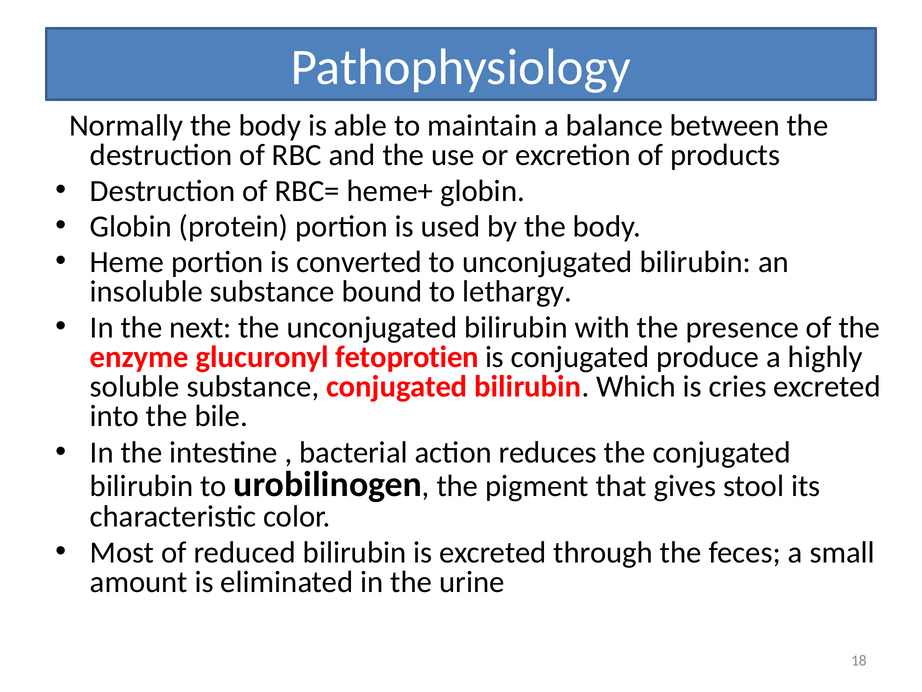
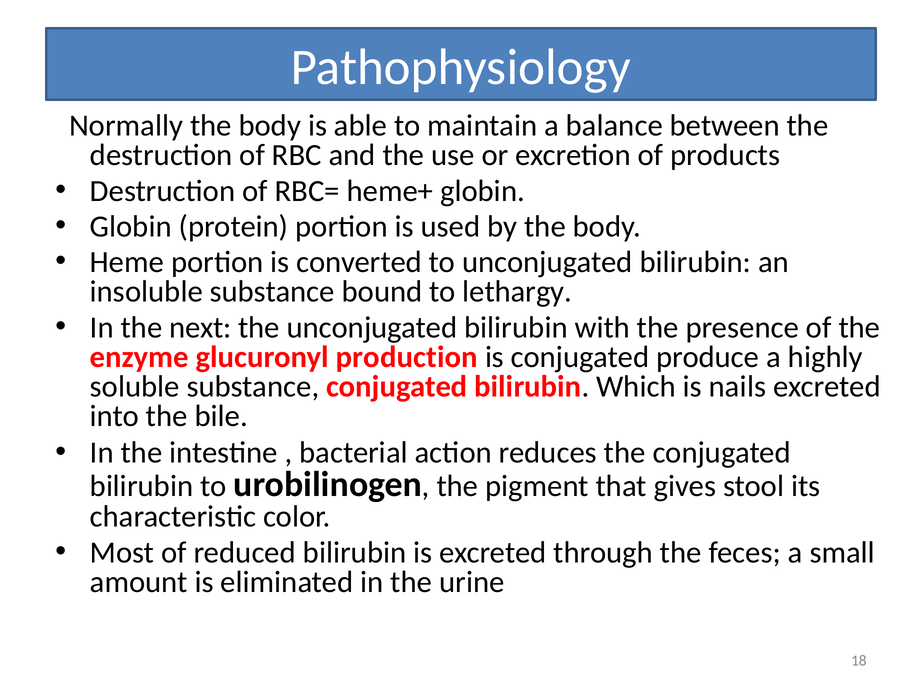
fetoprotien: fetoprotien -> production
cries: cries -> nails
